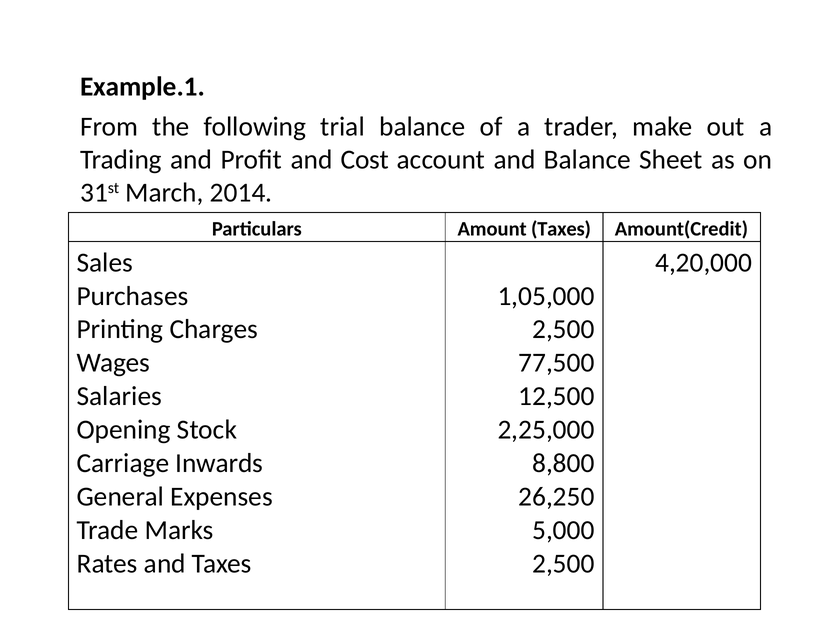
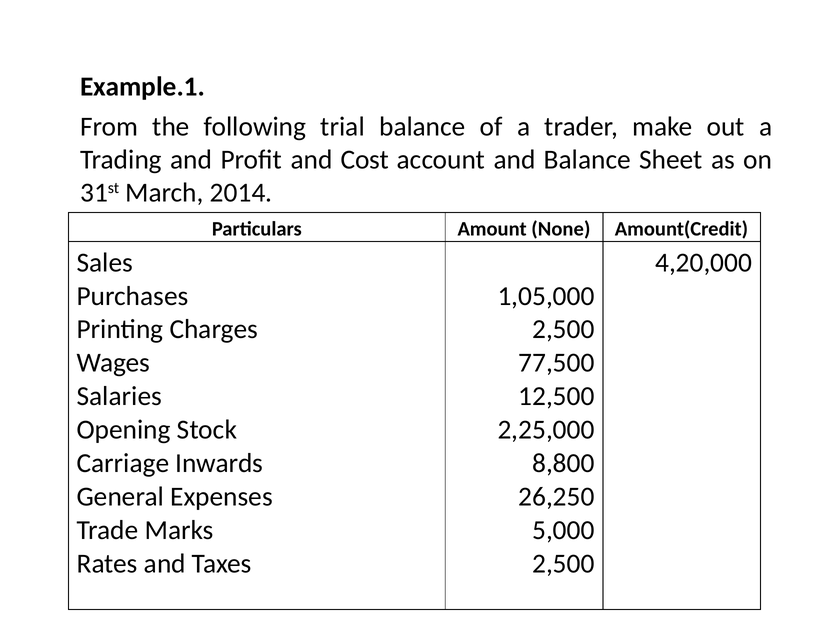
Amount Taxes: Taxes -> None
